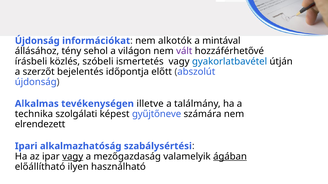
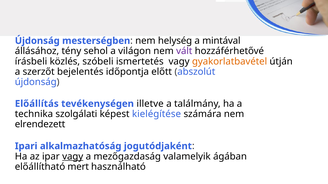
információkat: információkat -> mesterségben
alkotók: alkotók -> helység
gyakorlatbavétel colour: blue -> orange
Alkalmas: Alkalmas -> Előállítás
gyűjtőneve: gyűjtőneve -> kielégítése
szabálysértési: szabálysértési -> jogutódjaként
ágában underline: present -> none
ilyen: ilyen -> mert
